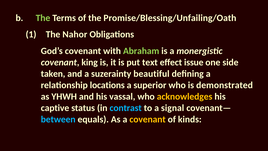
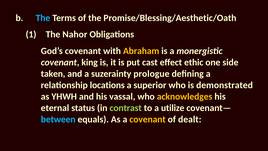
The at (43, 18) colour: light green -> light blue
Promise/Blessing/Unfailing/Oath: Promise/Blessing/Unfailing/Oath -> Promise/Blessing/Aesthetic/Oath
Abraham colour: light green -> yellow
text: text -> cast
issue: issue -> ethic
beautiful: beautiful -> prologue
captive: captive -> eternal
contrast colour: light blue -> light green
signal: signal -> utilize
kinds: kinds -> dealt
